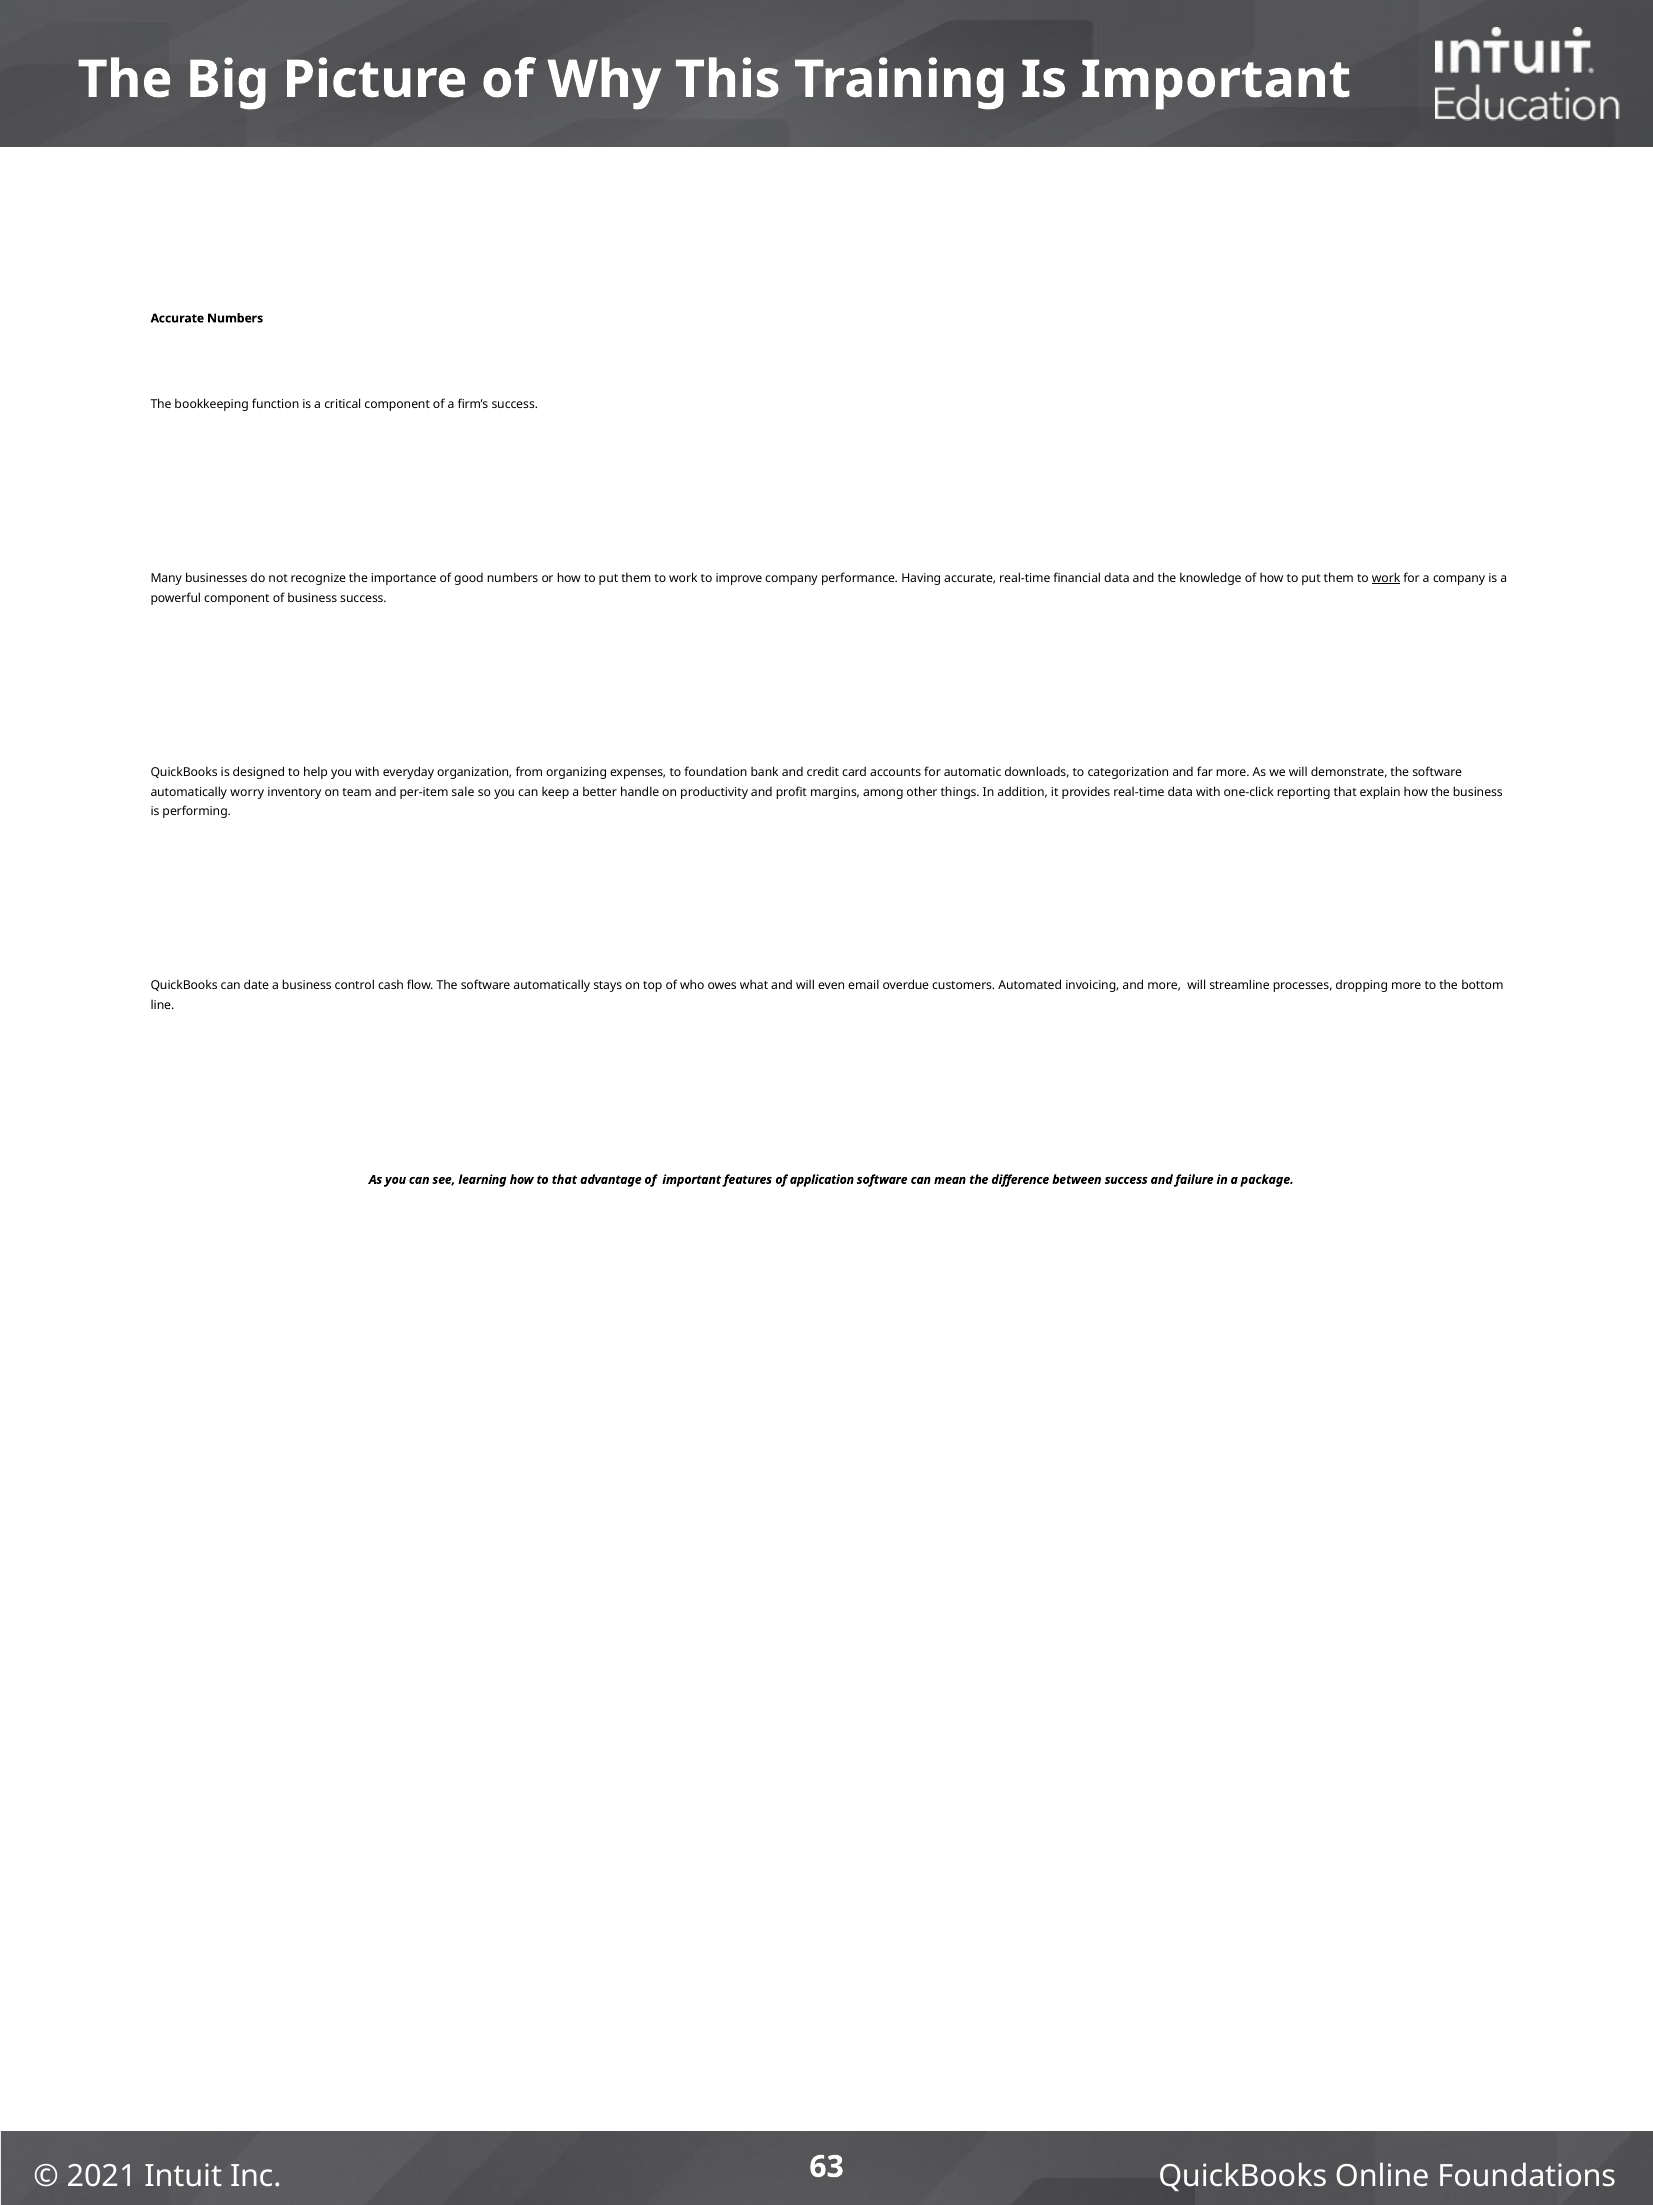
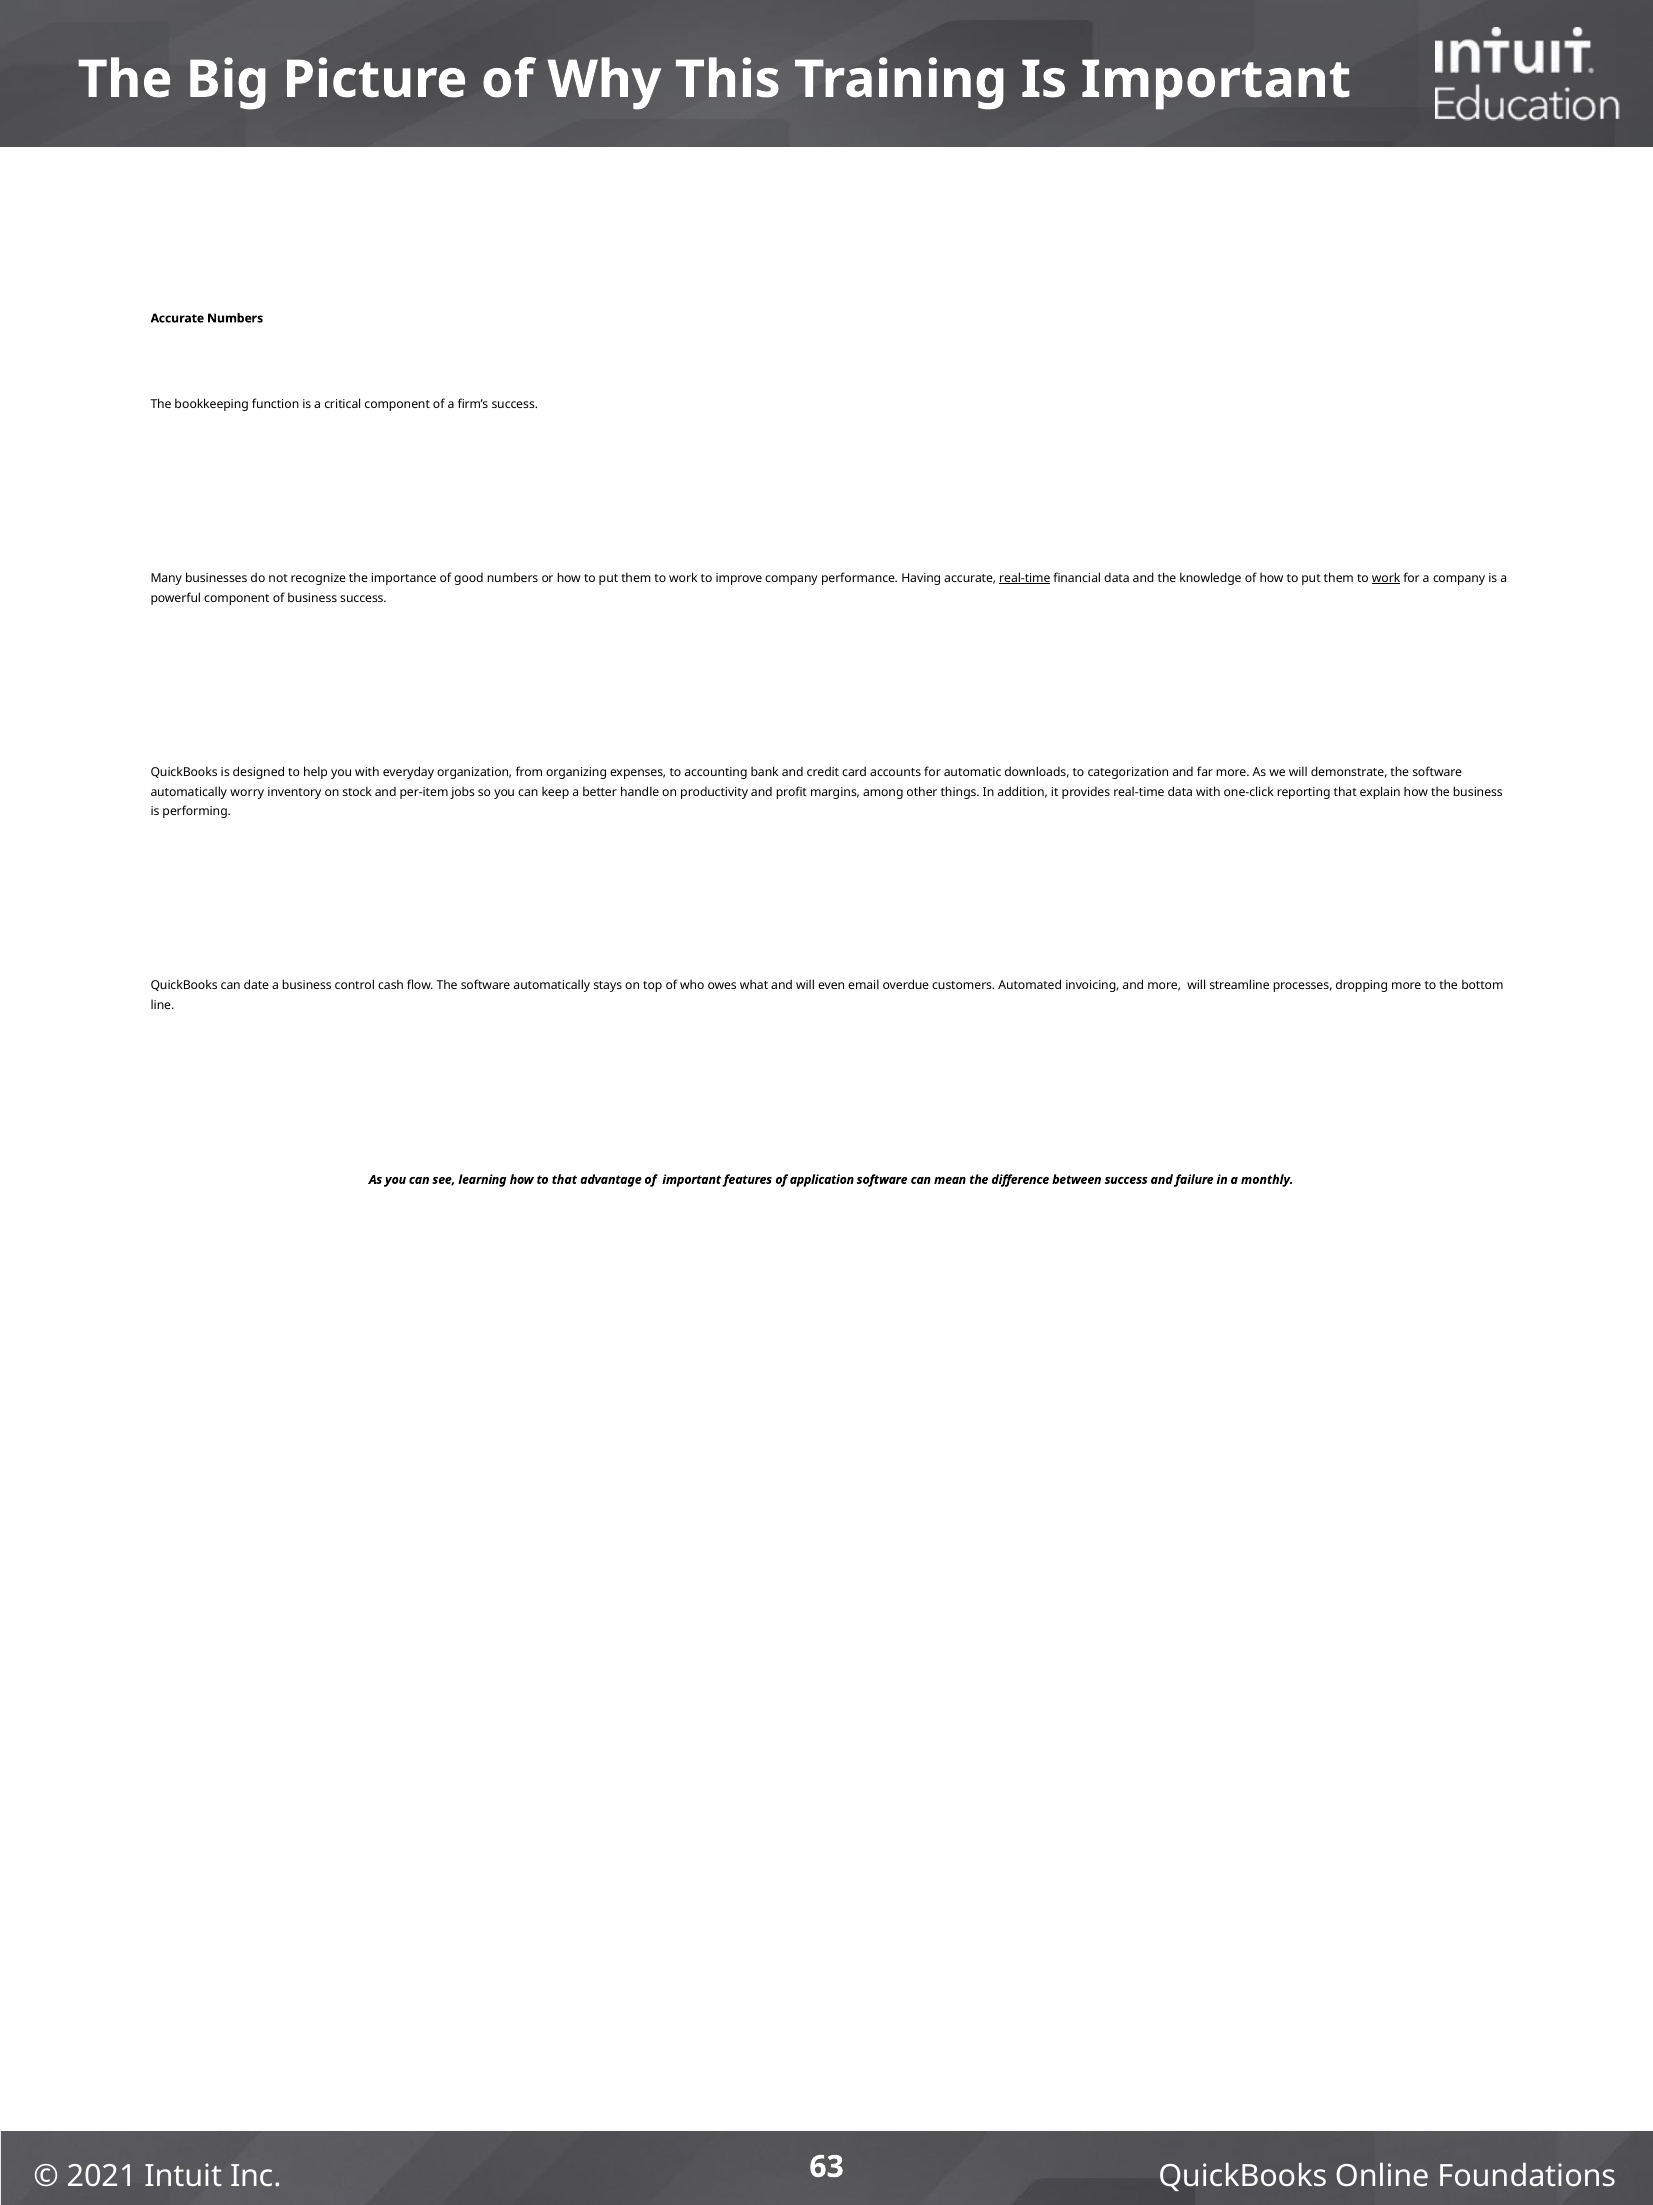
real-time at (1025, 578) underline: none -> present
foundation: foundation -> accounting
team: team -> stock
sale: sale -> jobs
package: package -> monthly
